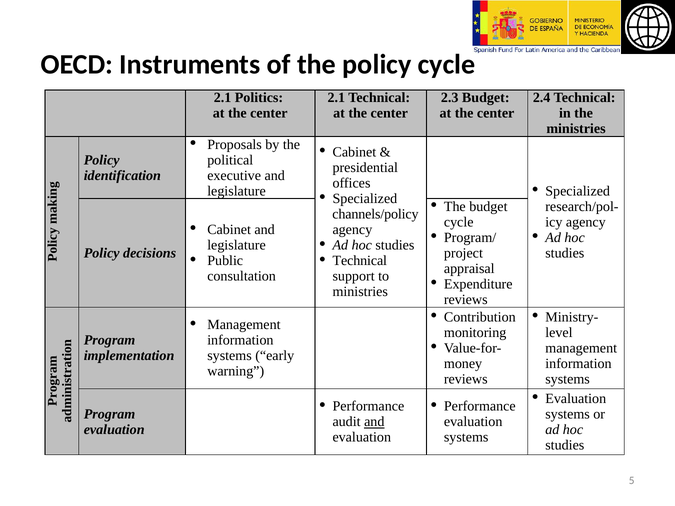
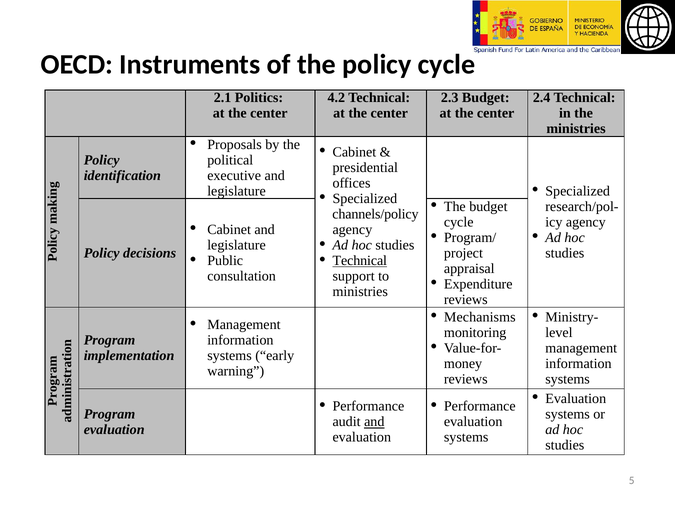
2.1 at (336, 98): 2.1 -> 4.2
Technical at (360, 261) underline: none -> present
Contribution: Contribution -> Mechanisms
